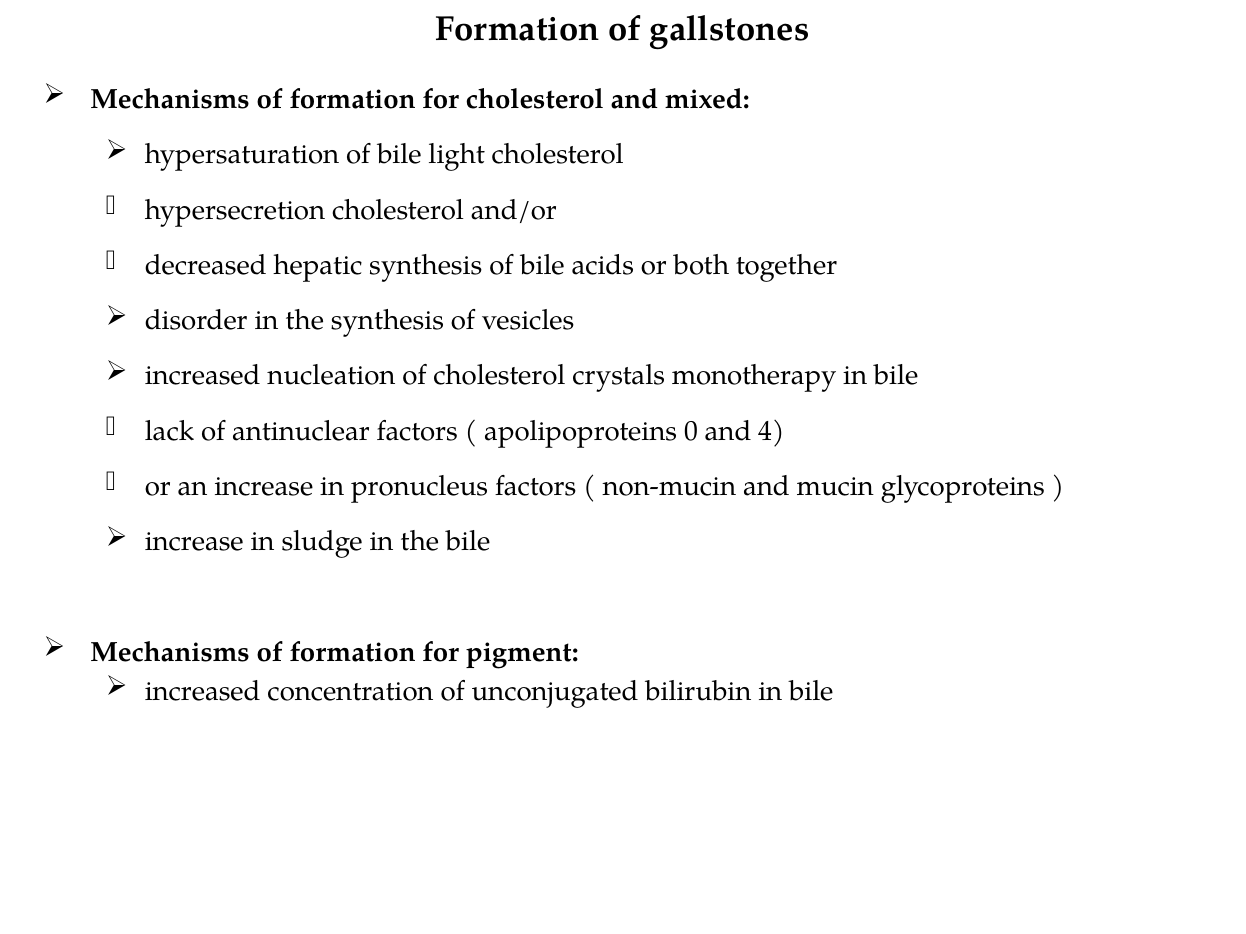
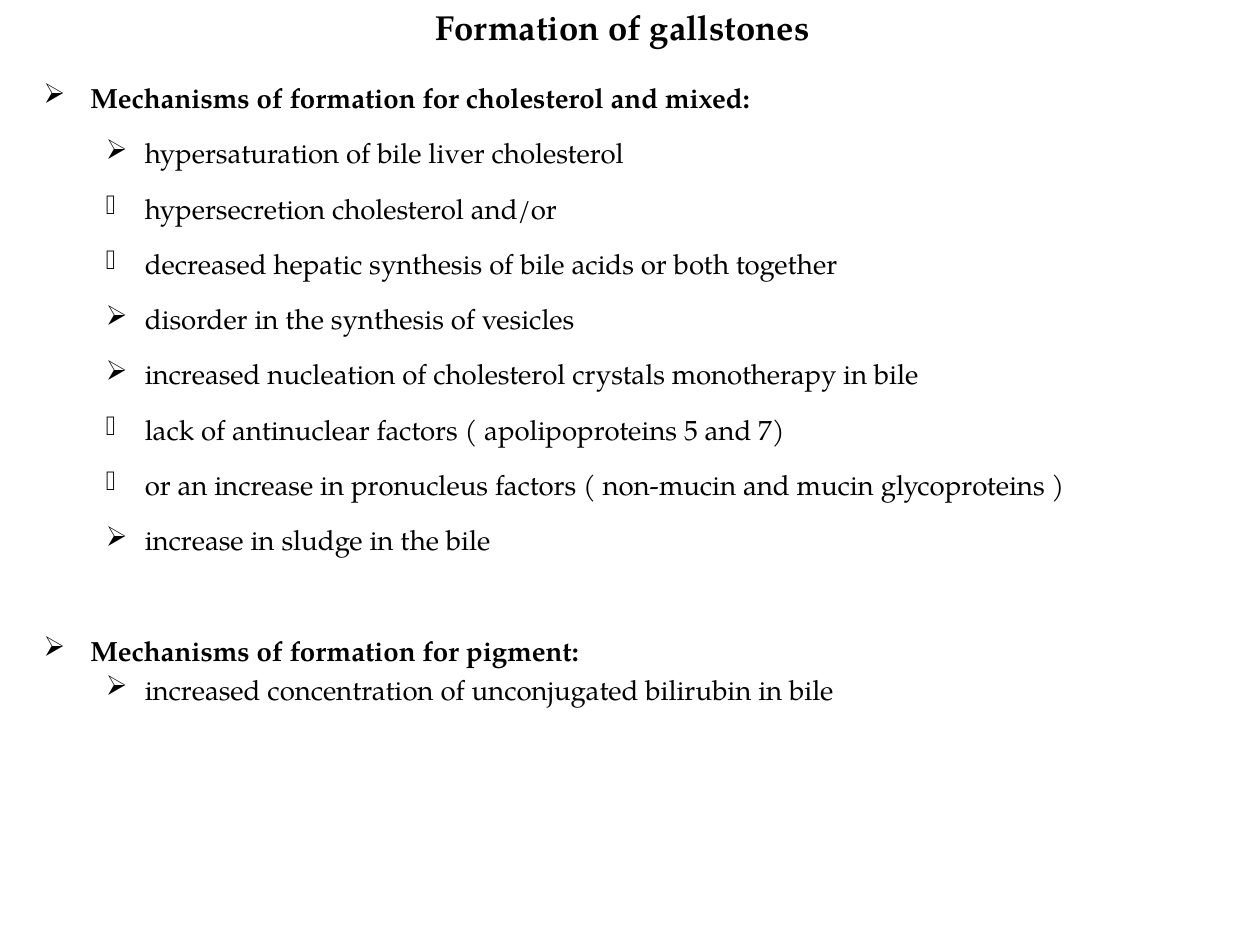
light: light -> liver
0: 0 -> 5
4: 4 -> 7
